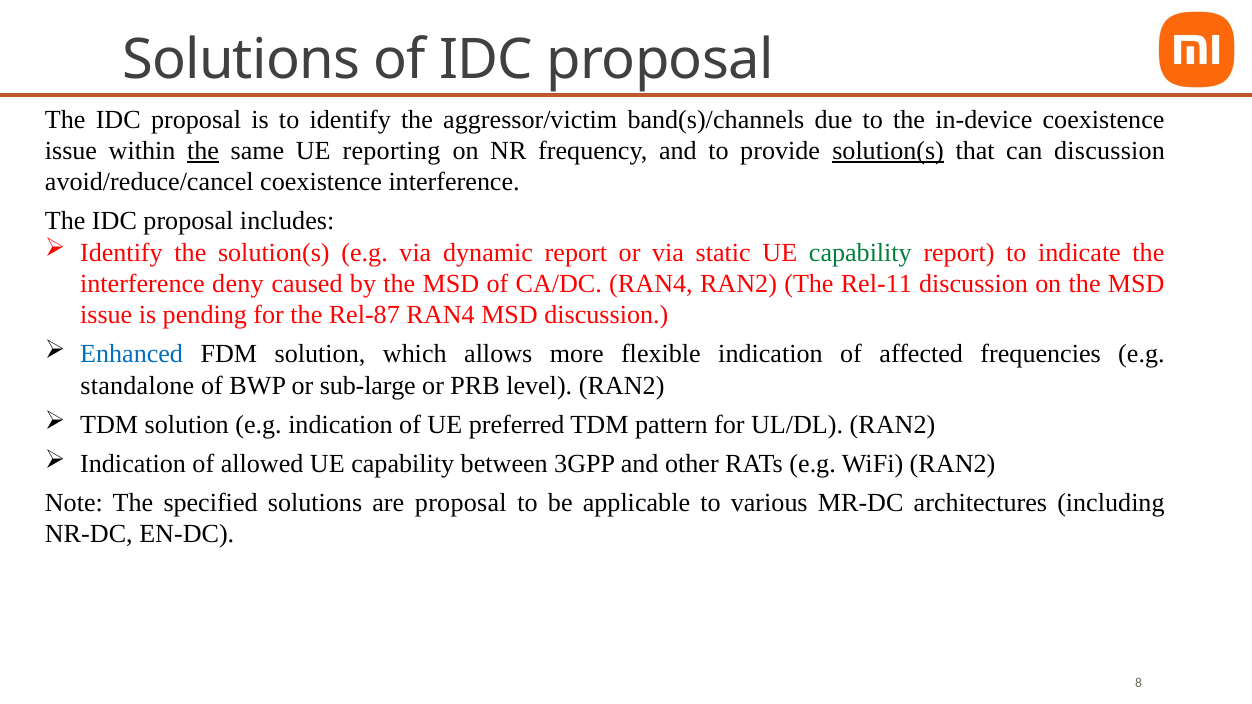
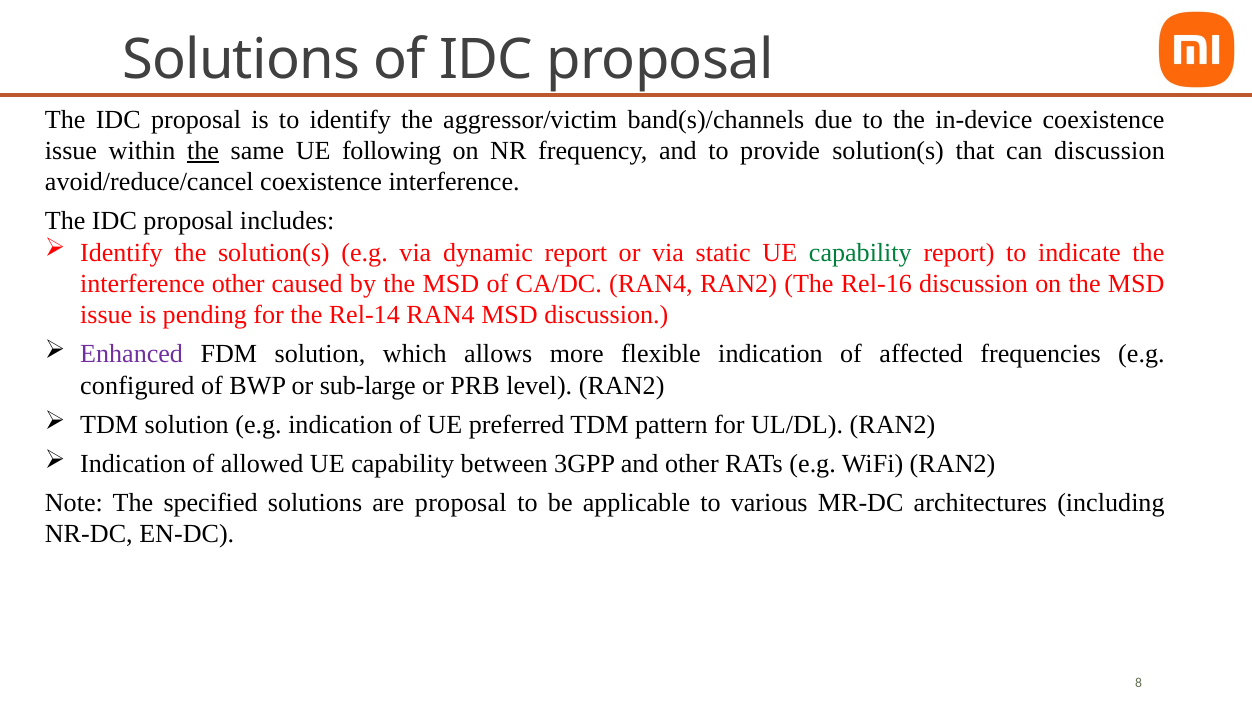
reporting: reporting -> following
solution(s at (888, 151) underline: present -> none
interference deny: deny -> other
Rel-11: Rel-11 -> Rel-16
Rel-87: Rel-87 -> Rel-14
Enhanced colour: blue -> purple
standalone: standalone -> configured
